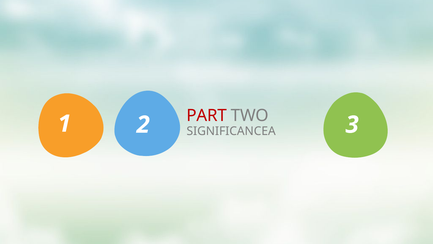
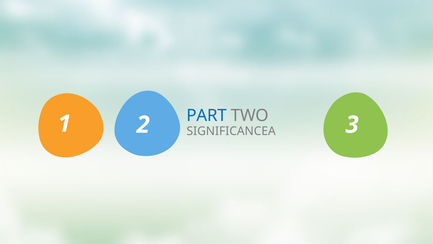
PART colour: red -> blue
